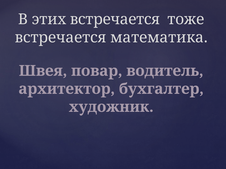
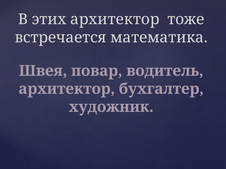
этих встречается: встречается -> архитектор
